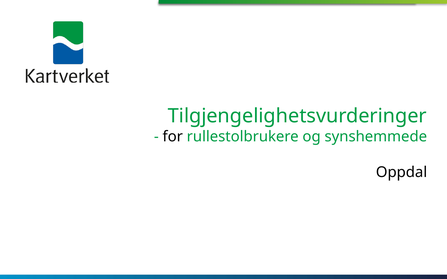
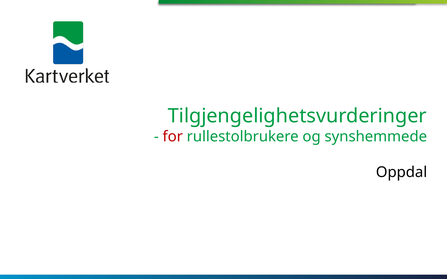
for colour: black -> red
